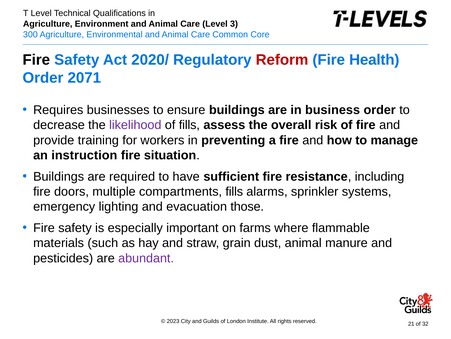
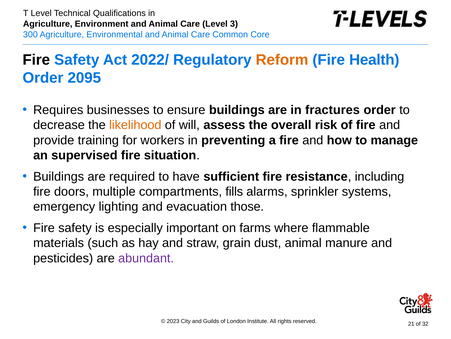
2020/: 2020/ -> 2022/
Reform colour: red -> orange
2071: 2071 -> 2095
business: business -> fractures
likelihood colour: purple -> orange
of fills: fills -> will
instruction: instruction -> supervised
